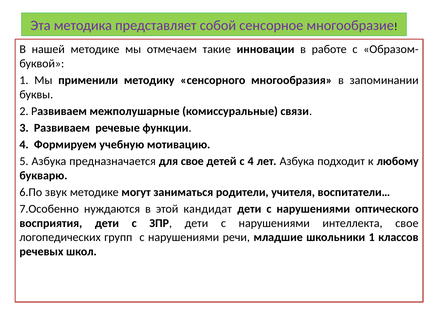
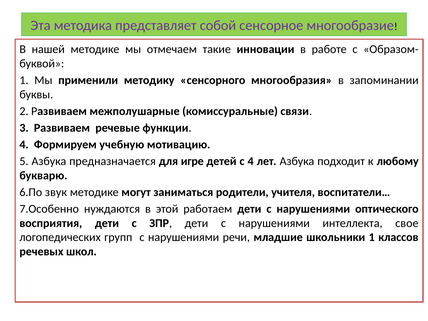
для свое: свое -> игре
кандидат: кандидат -> работаем
